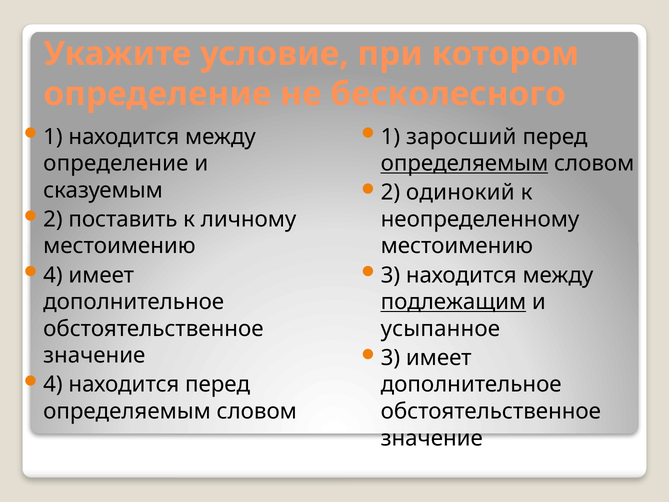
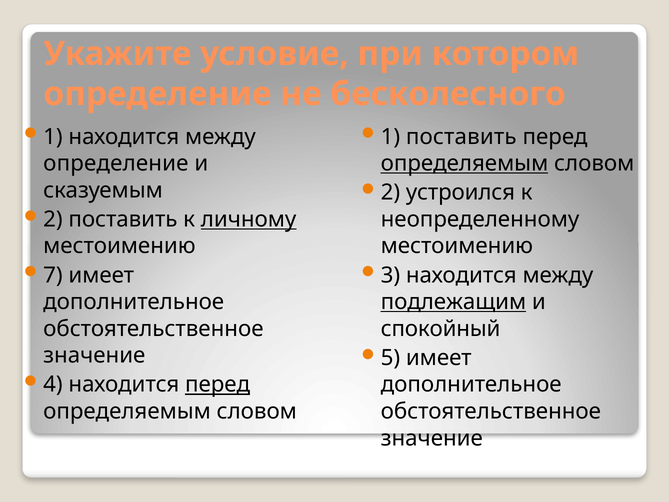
1 заросший: заросший -> поставить
одинокий: одинокий -> устроился
личному underline: none -> present
4 at (53, 275): 4 -> 7
усыпанное: усыпанное -> спокойный
3 at (390, 358): 3 -> 5
перед at (218, 384) underline: none -> present
